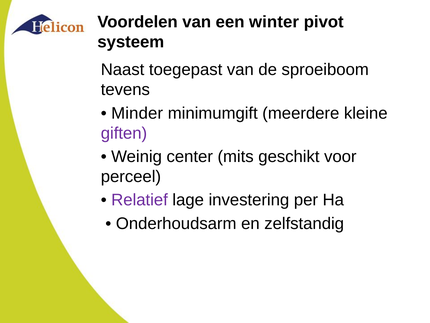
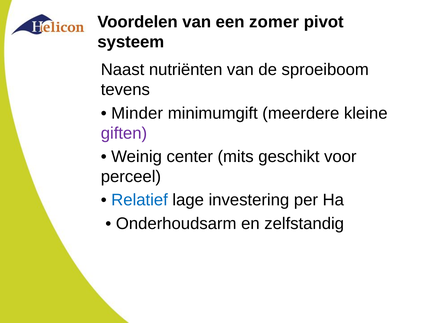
winter: winter -> zomer
toegepast: toegepast -> nutriënten
Relatief colour: purple -> blue
